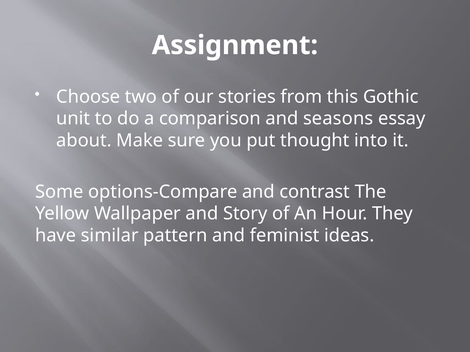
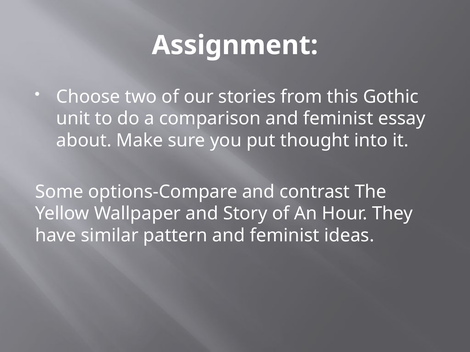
comparison and seasons: seasons -> feminist
